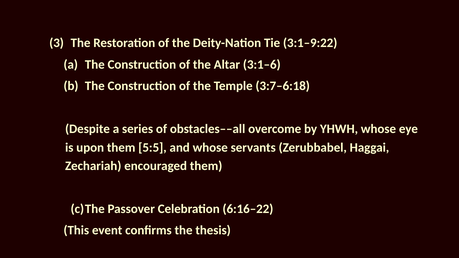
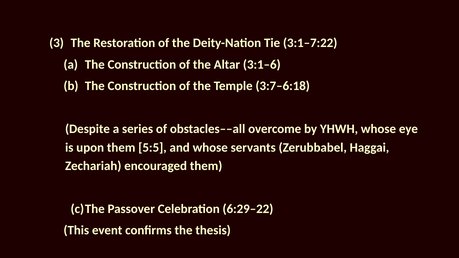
3:1–9:22: 3:1–9:22 -> 3:1–7:22
6:16–22: 6:16–22 -> 6:29–22
